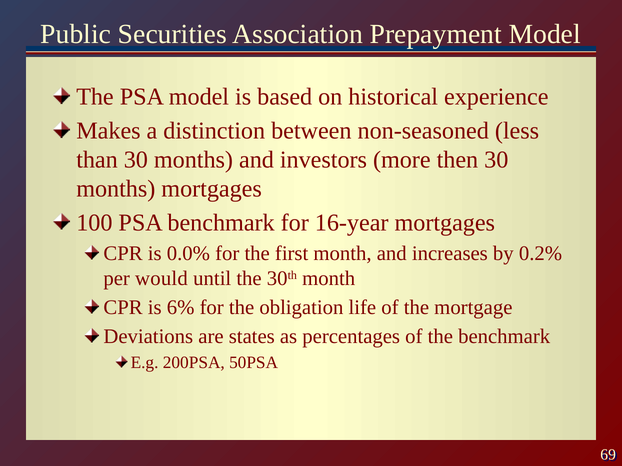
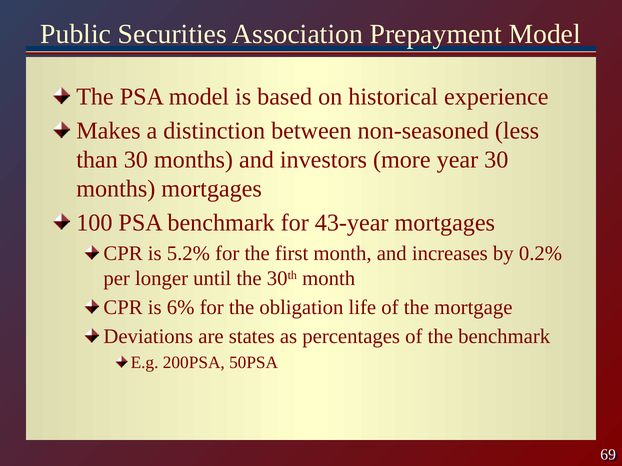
then: then -> year
16-year: 16-year -> 43-year
0.0%: 0.0% -> 5.2%
would: would -> longer
